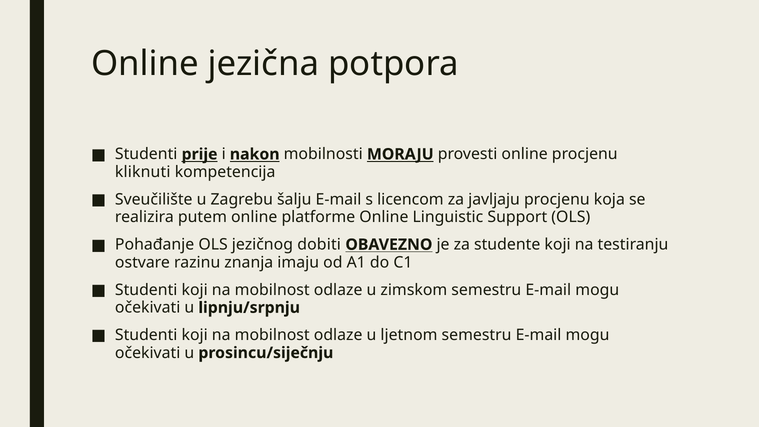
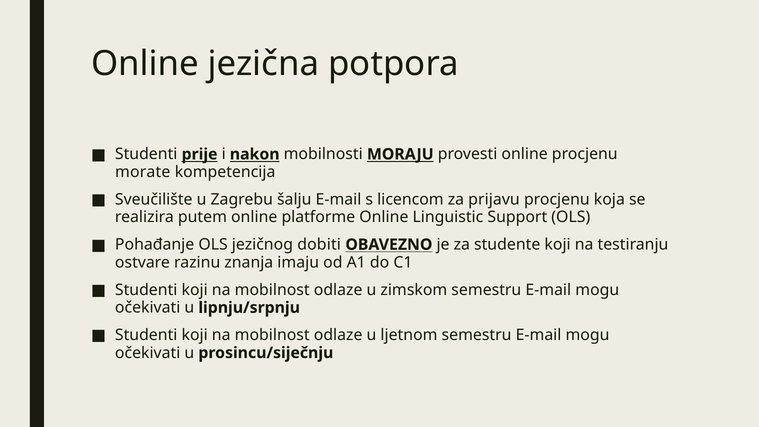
kliknuti: kliknuti -> morate
javljaju: javljaju -> prijavu
